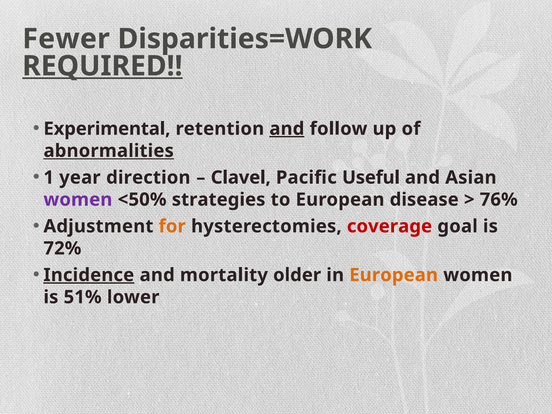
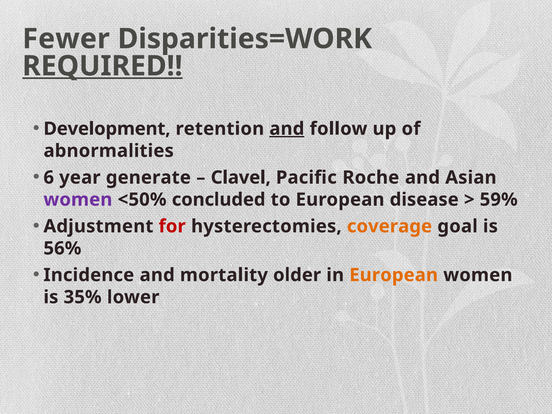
Experimental: Experimental -> Development
abnormalities underline: present -> none
1: 1 -> 6
direction: direction -> generate
Useful: Useful -> Roche
strategies: strategies -> concluded
76%: 76% -> 59%
for colour: orange -> red
coverage colour: red -> orange
72%: 72% -> 56%
Incidence underline: present -> none
51%: 51% -> 35%
